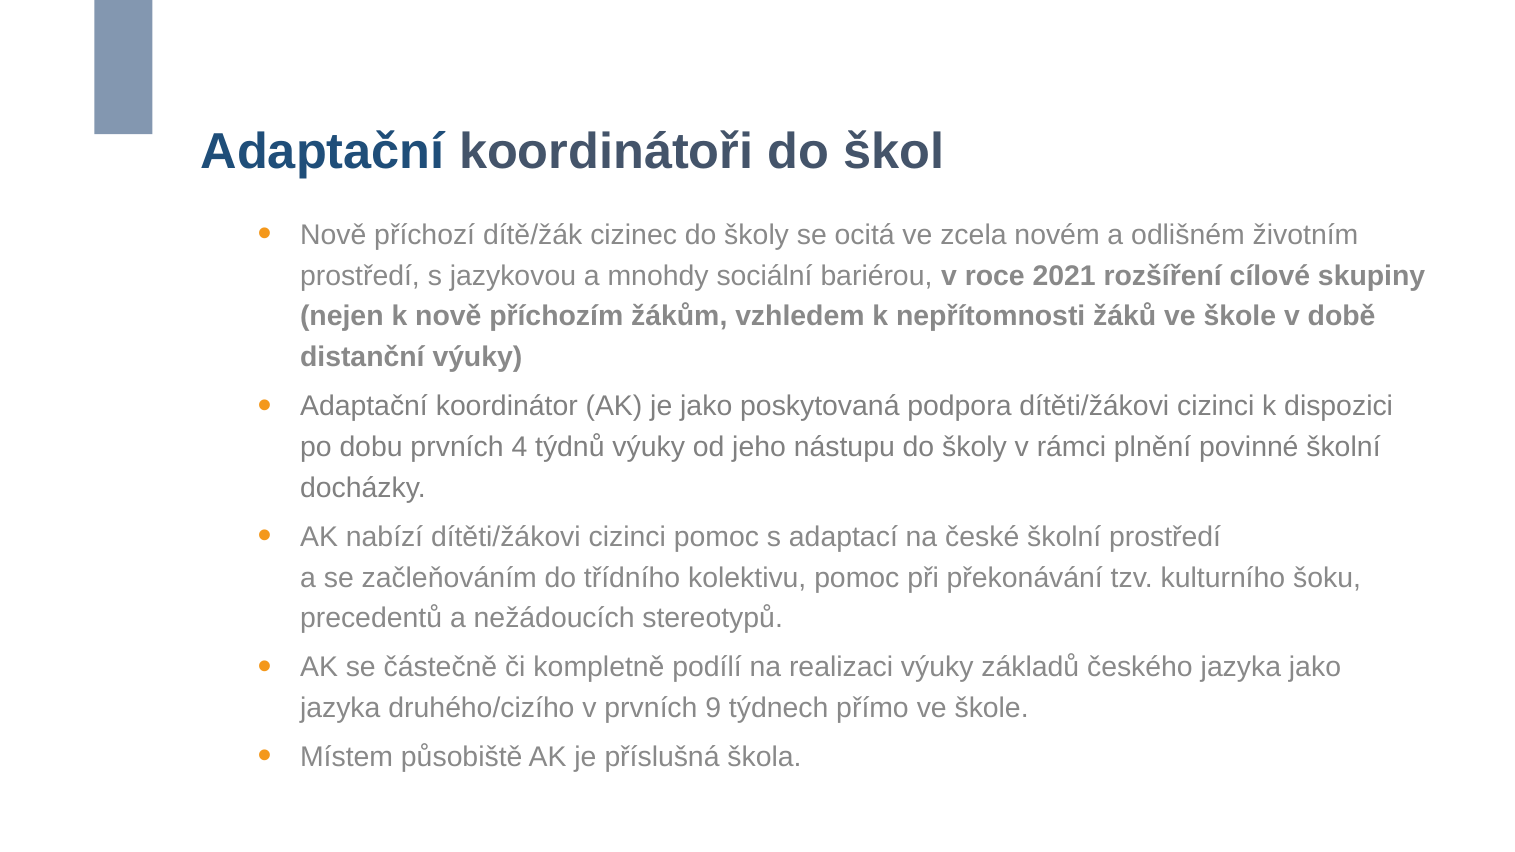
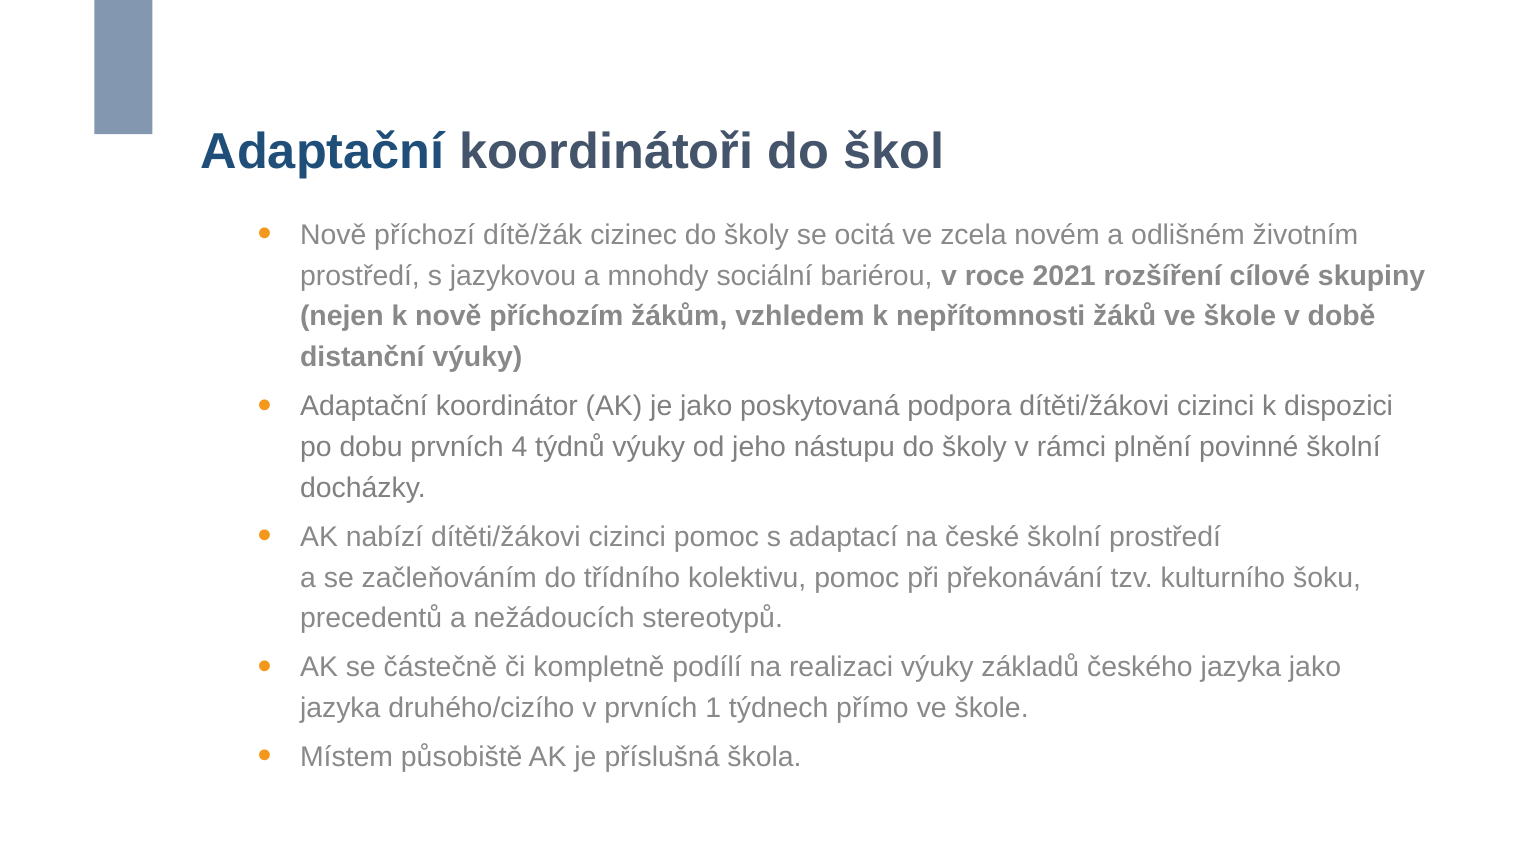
9: 9 -> 1
